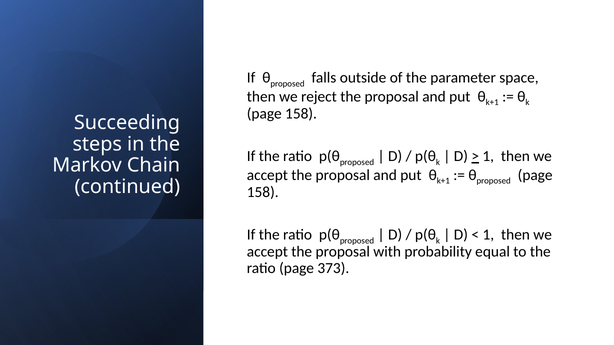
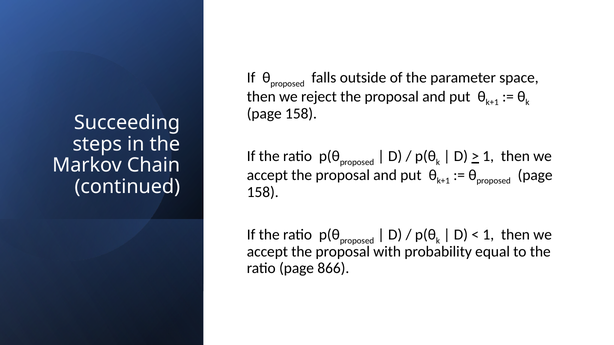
373: 373 -> 866
